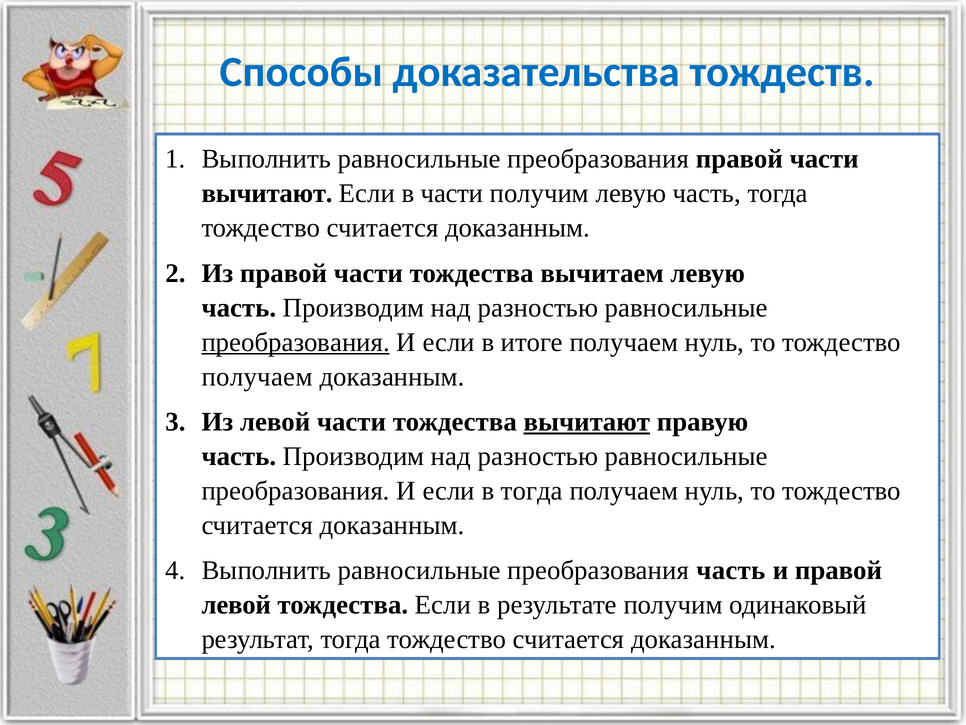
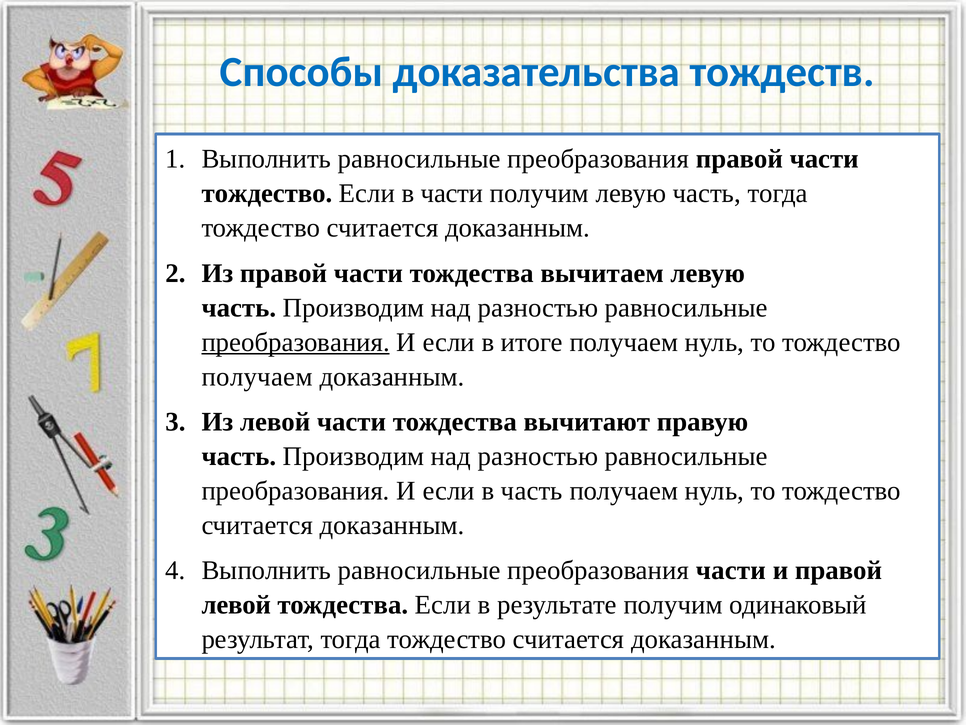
вычитают at (267, 193): вычитают -> тождество
вычитают at (587, 422) underline: present -> none
в тогда: тогда -> часть
преобразования часть: часть -> части
